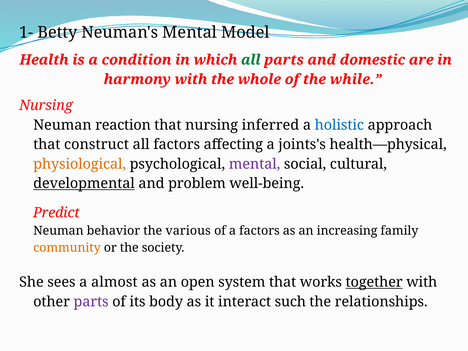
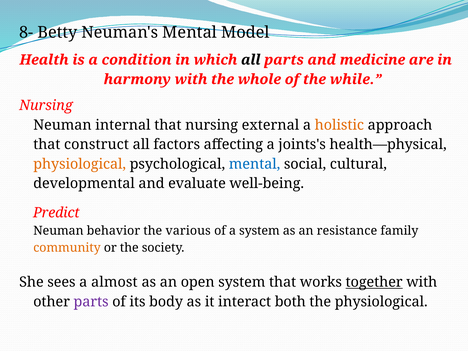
1-: 1- -> 8-
all at (251, 60) colour: green -> black
domestic: domestic -> medicine
reaction: reaction -> internal
inferred: inferred -> external
holistic colour: blue -> orange
mental at (255, 164) colour: purple -> blue
developmental underline: present -> none
problem: problem -> evaluate
a factors: factors -> system
increasing: increasing -> resistance
such: such -> both
the relationships: relationships -> physiological
